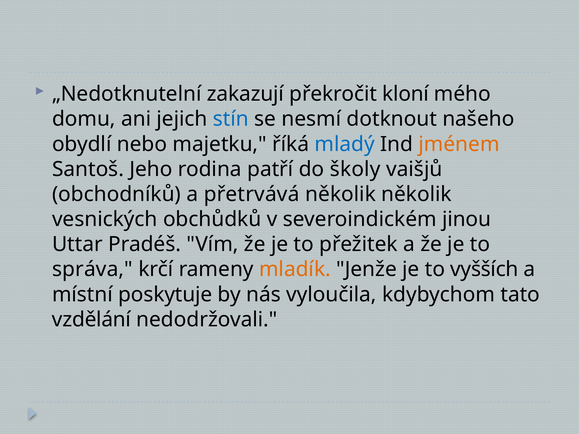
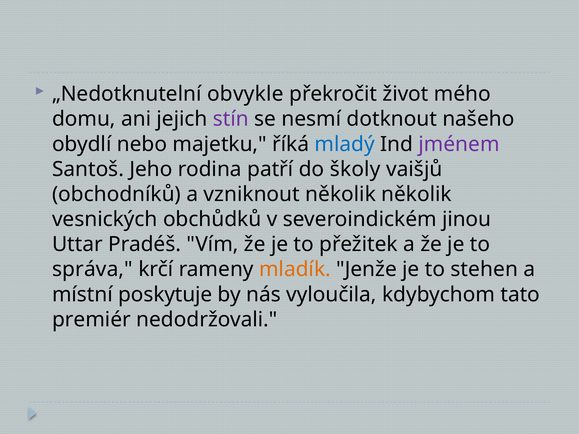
zakazují: zakazují -> obvykle
kloní: kloní -> život
stín colour: blue -> purple
jménem colour: orange -> purple
přetrvává: přetrvává -> vzniknout
vyšších: vyšších -> stehen
vzdělání: vzdělání -> premiér
